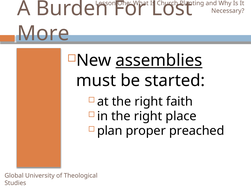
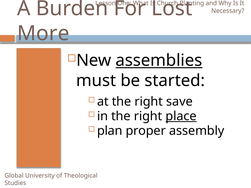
faith: faith -> save
place underline: none -> present
preached: preached -> assembly
